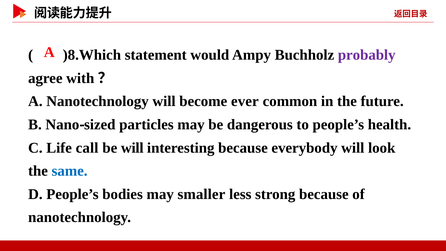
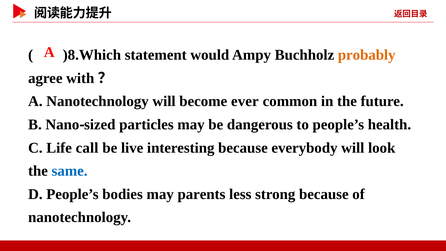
probably colour: purple -> orange
be will: will -> live
smaller: smaller -> parents
